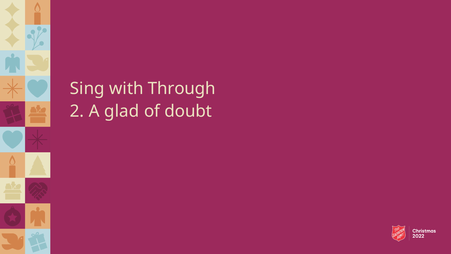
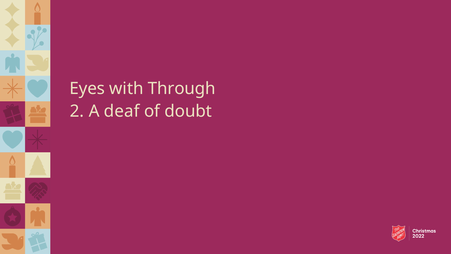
Sing: Sing -> Eyes
glad: glad -> deaf
